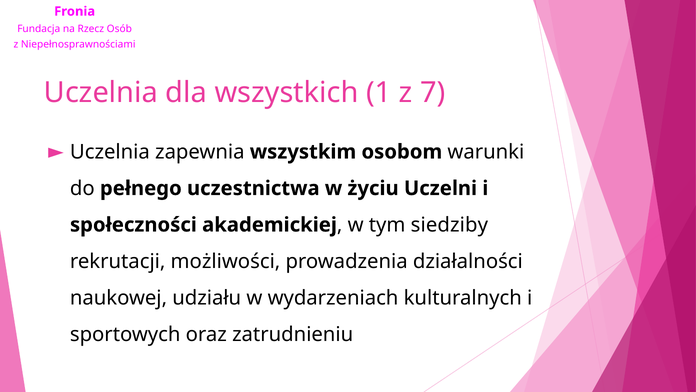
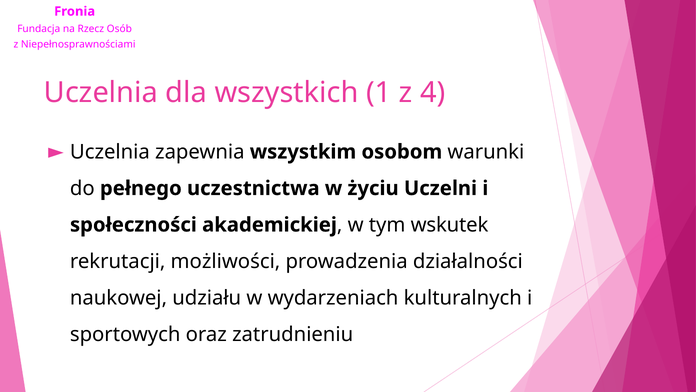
7: 7 -> 4
siedziby: siedziby -> wskutek
